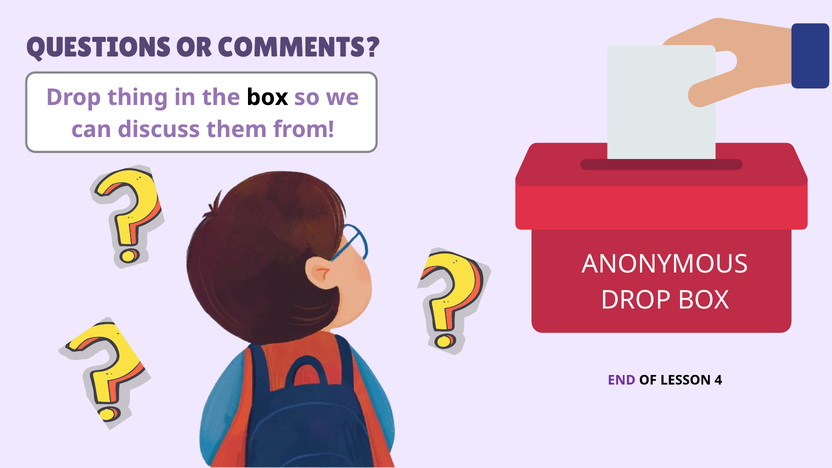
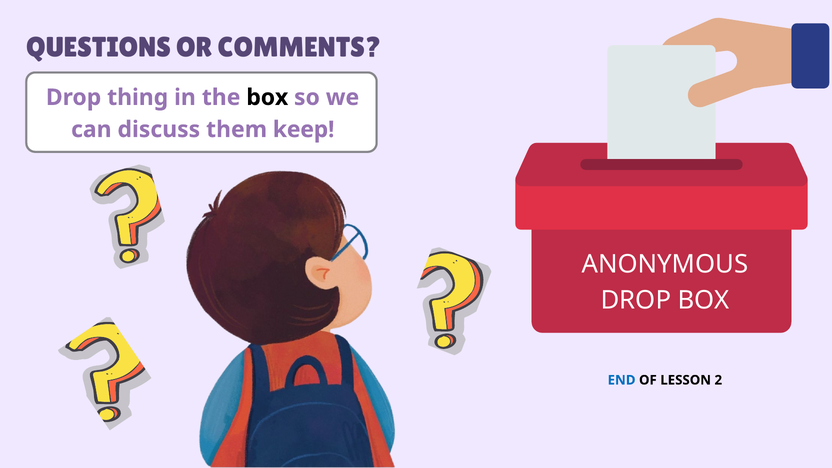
from: from -> keep
END colour: purple -> blue
4: 4 -> 2
